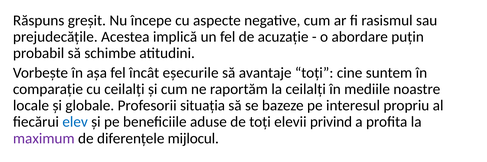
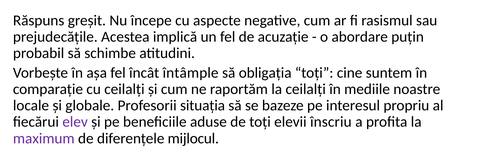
eșecurile: eșecurile -> întâmple
avantaje: avantaje -> obligația
elev colour: blue -> purple
privind: privind -> înscriu
